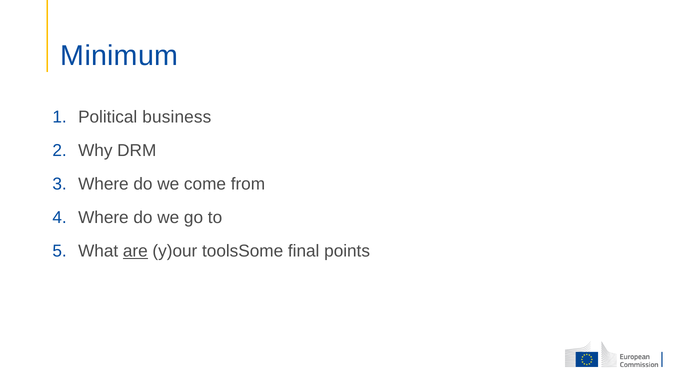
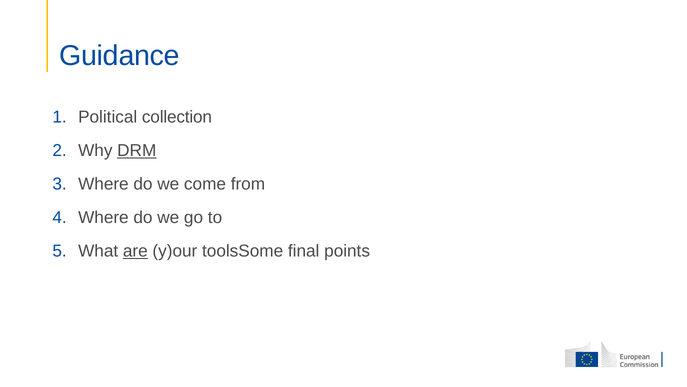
Minimum: Minimum -> Guidance
business: business -> collection
DRM underline: none -> present
